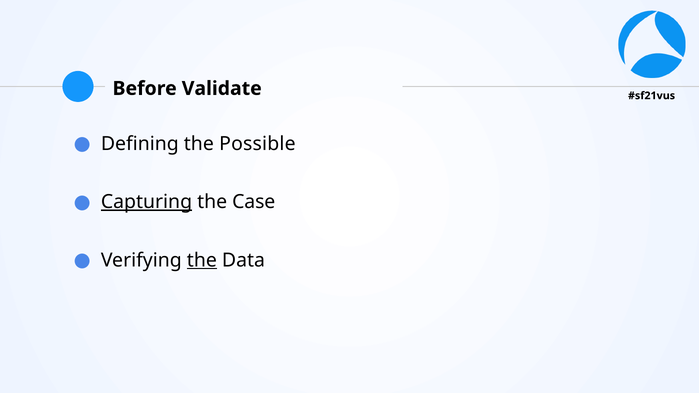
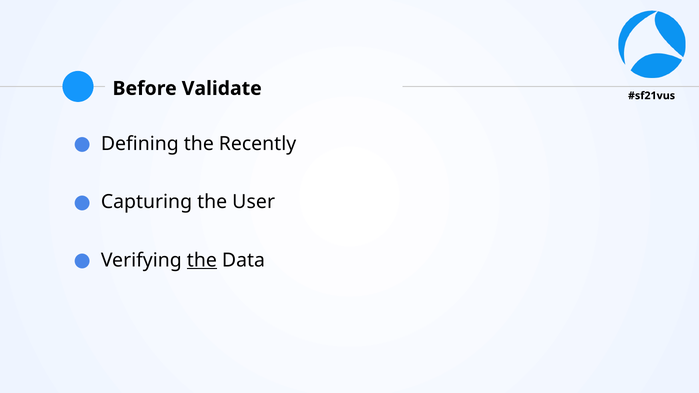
Possible: Possible -> Recently
Capturing underline: present -> none
Case: Case -> User
